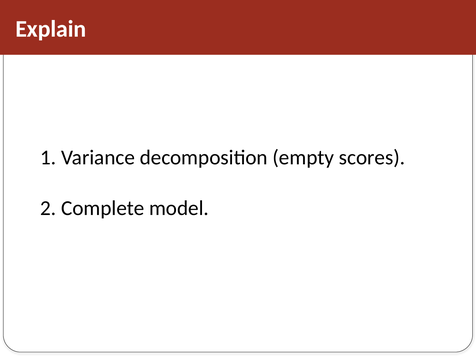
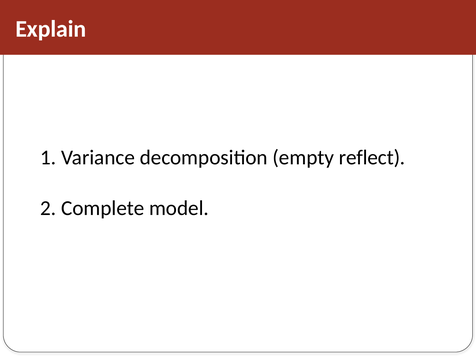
scores: scores -> reflect
